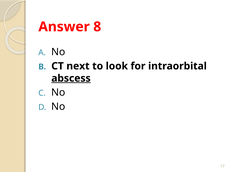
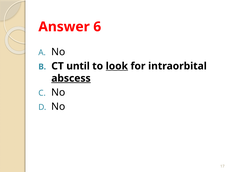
8: 8 -> 6
next: next -> until
look underline: none -> present
